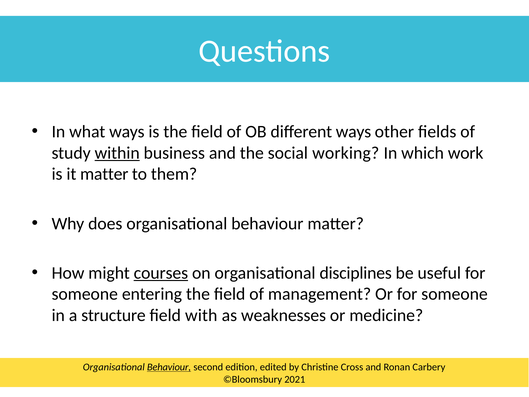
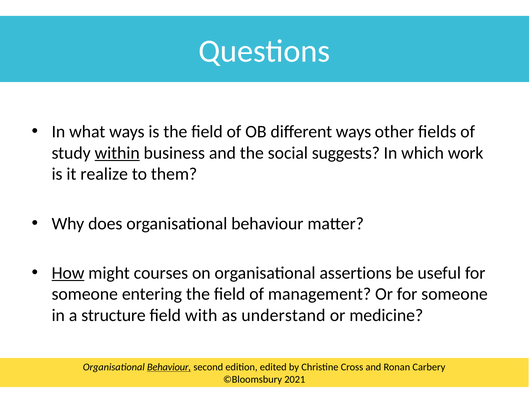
working: working -> suggests
it matter: matter -> realize
How underline: none -> present
courses underline: present -> none
disciplines: disciplines -> assertions
weaknesses: weaknesses -> understand
